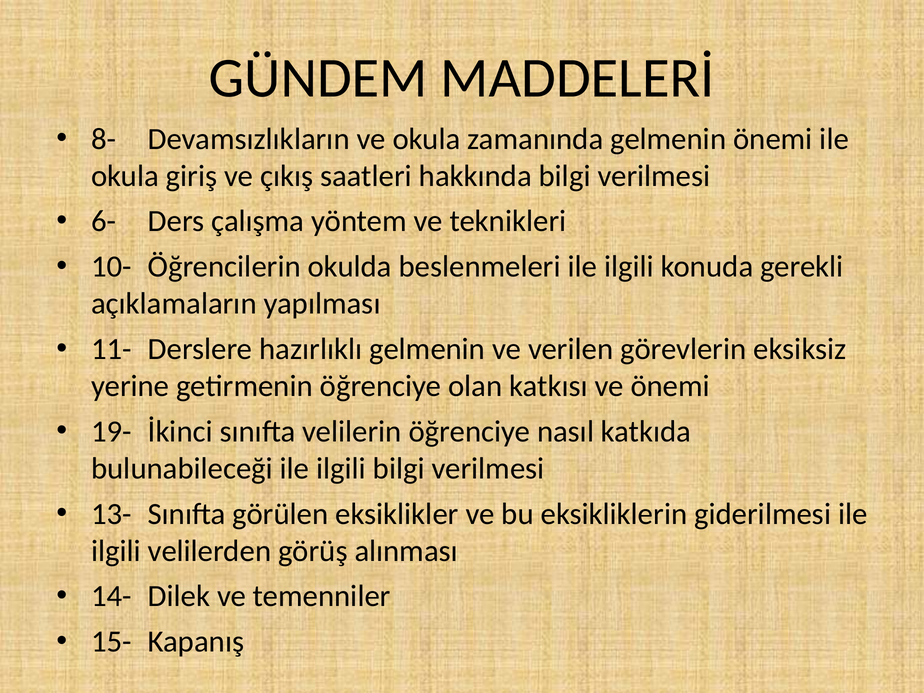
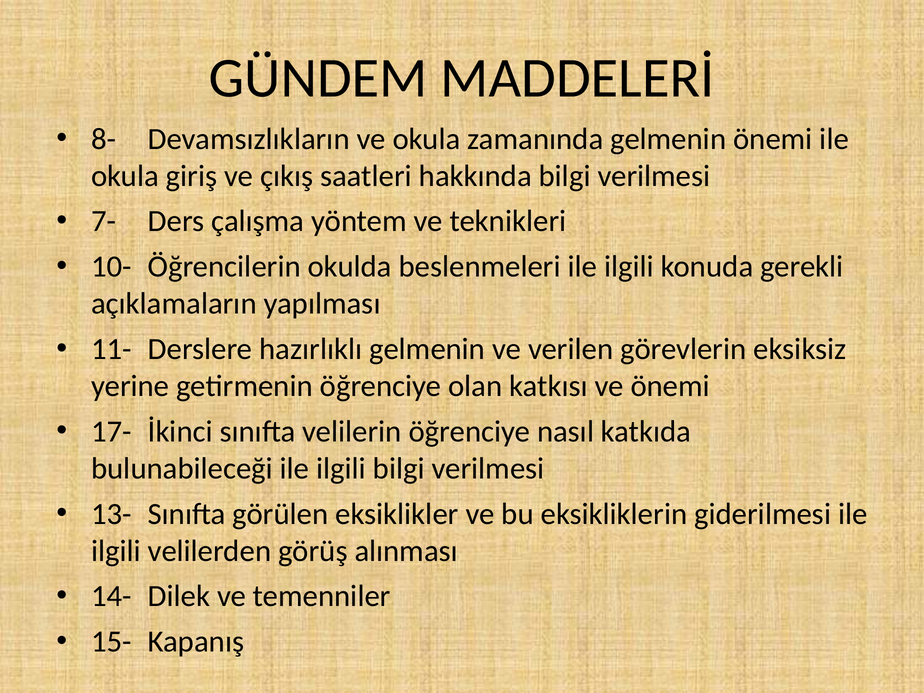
6-: 6- -> 7-
19-: 19- -> 17-
